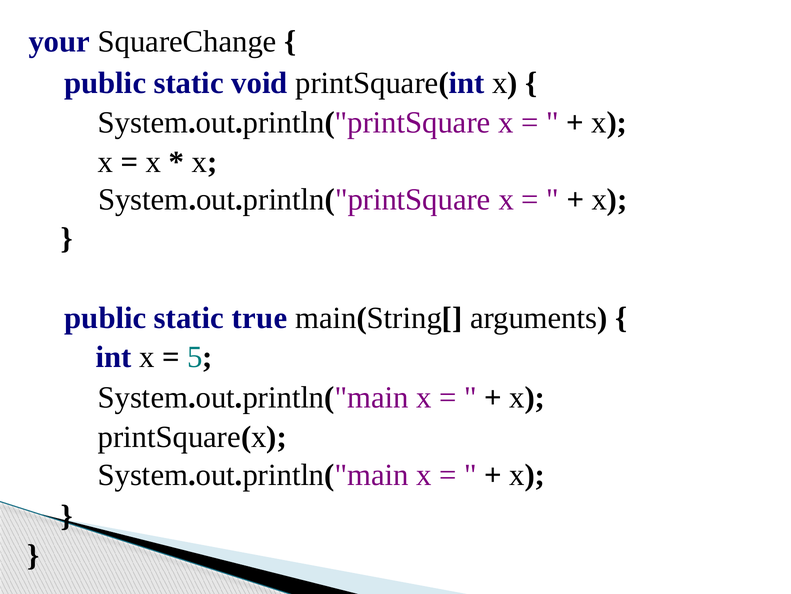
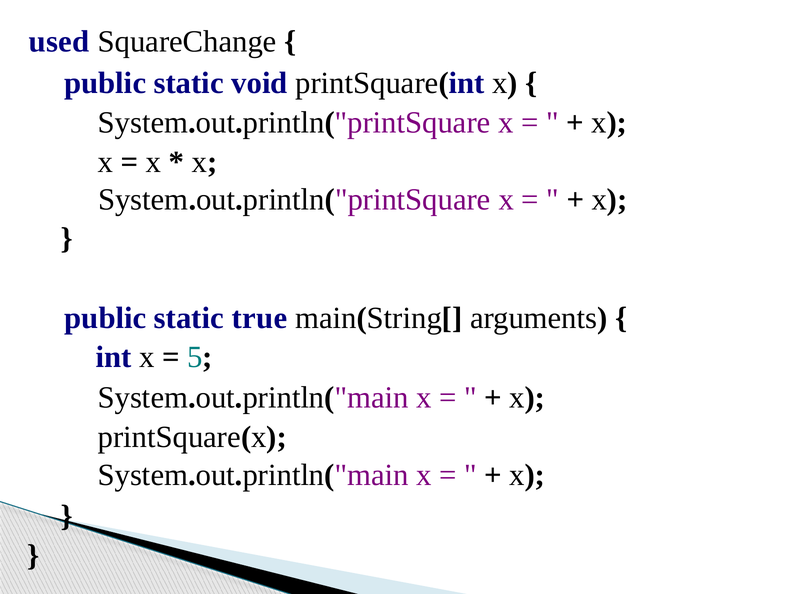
your: your -> used
